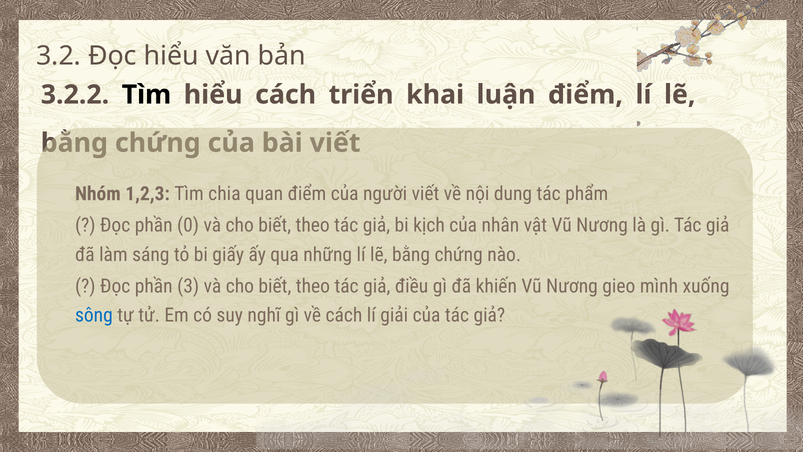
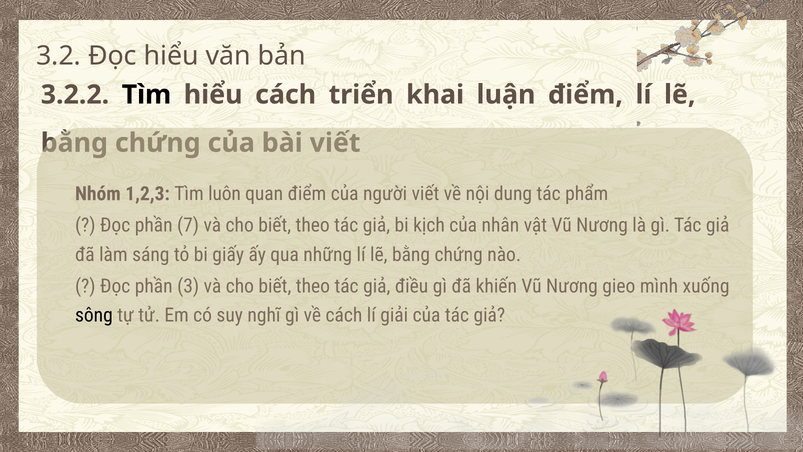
chia: chia -> luôn
0: 0 -> 7
sông colour: blue -> black
